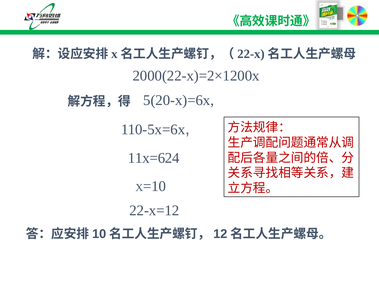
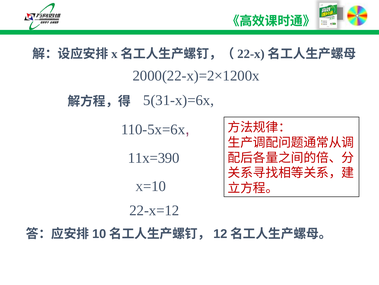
5(20-x)=6x: 5(20-x)=6x -> 5(31-x)=6x
11x=624: 11x=624 -> 11x=390
